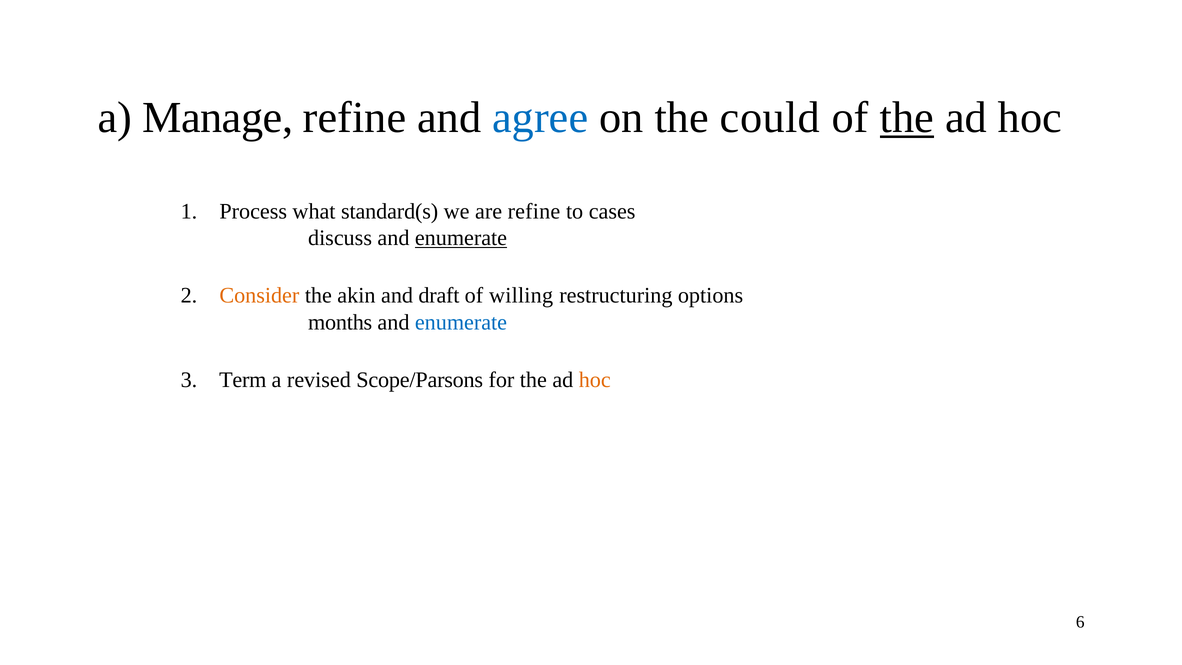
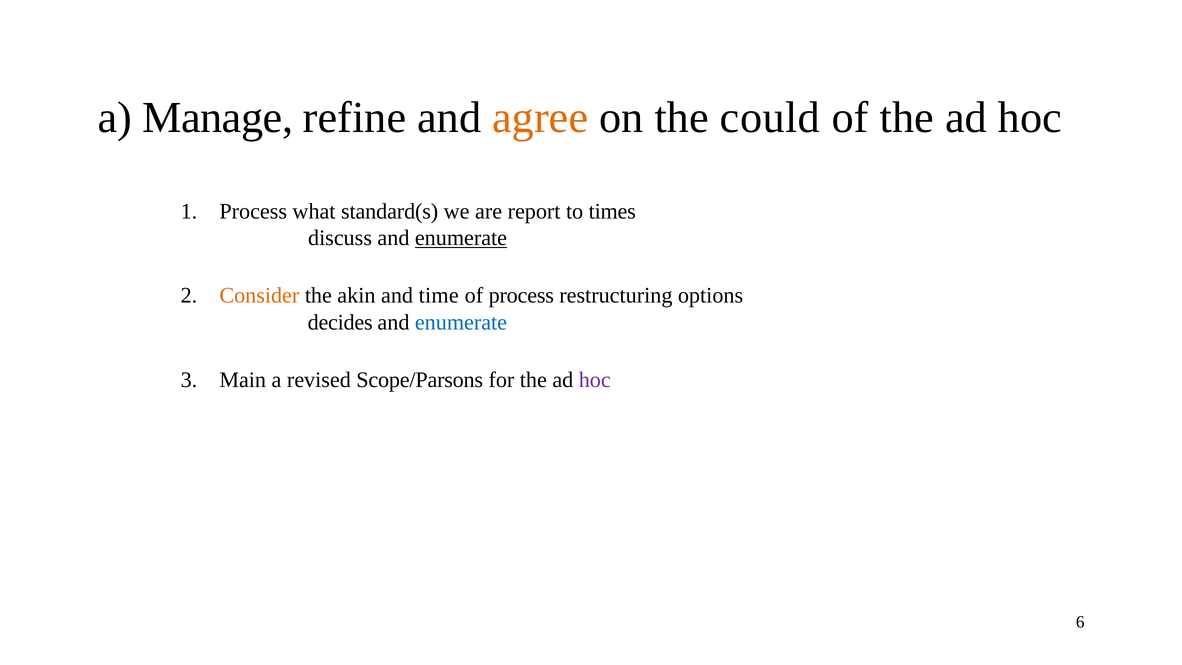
agree colour: blue -> orange
the at (907, 118) underline: present -> none
are refine: refine -> report
cases: cases -> times
draft: draft -> time
of willing: willing -> process
months: months -> decides
Term: Term -> Main
hoc at (595, 380) colour: orange -> purple
